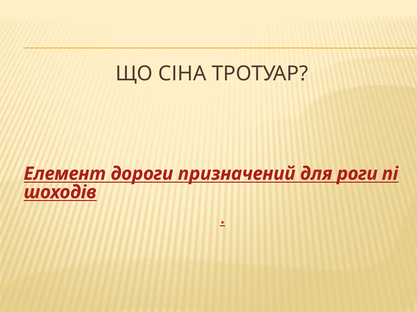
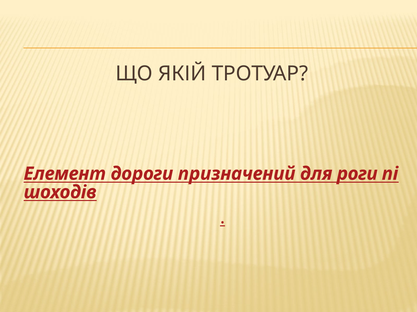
СІНА: СІНА -> ЯКІЙ
